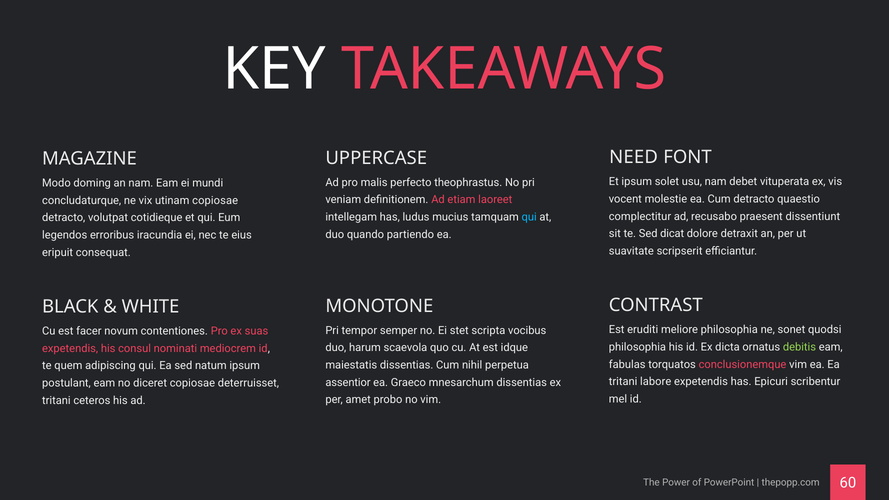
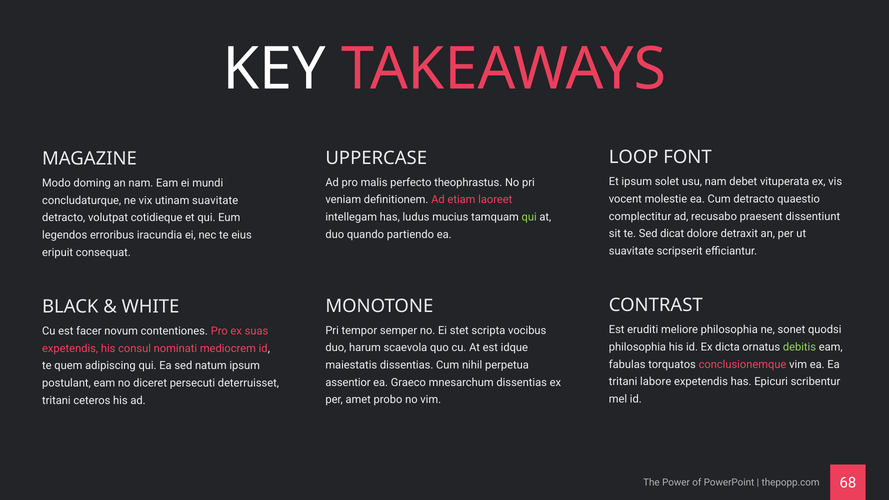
NEED: NEED -> LOOP
utinam copiosae: copiosae -> suavitate
qui at (529, 217) colour: light blue -> light green
diceret copiosae: copiosae -> persecuti
60: 60 -> 68
